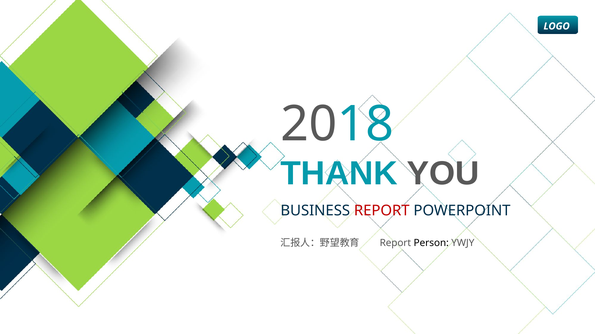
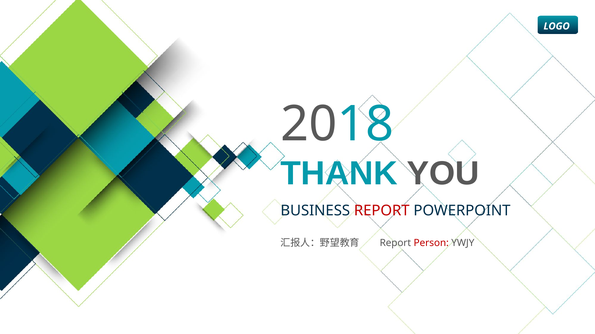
Person colour: black -> red
